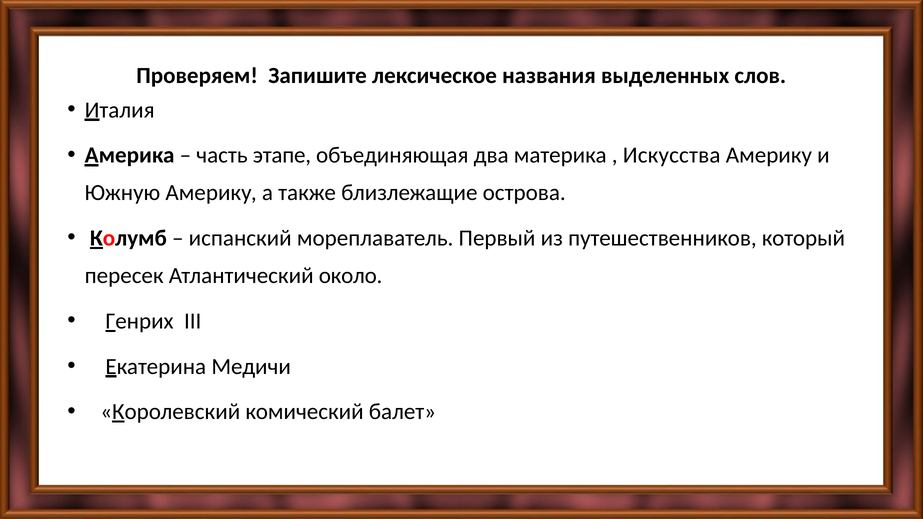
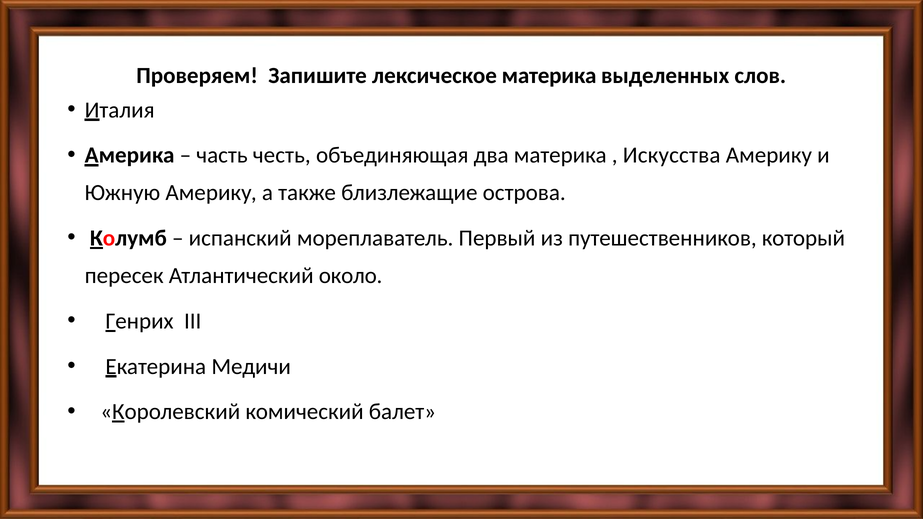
лексическое названия: названия -> материка
этапе: этапе -> честь
